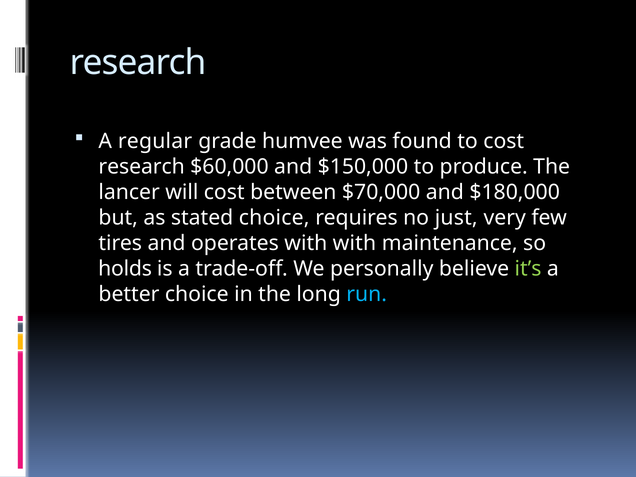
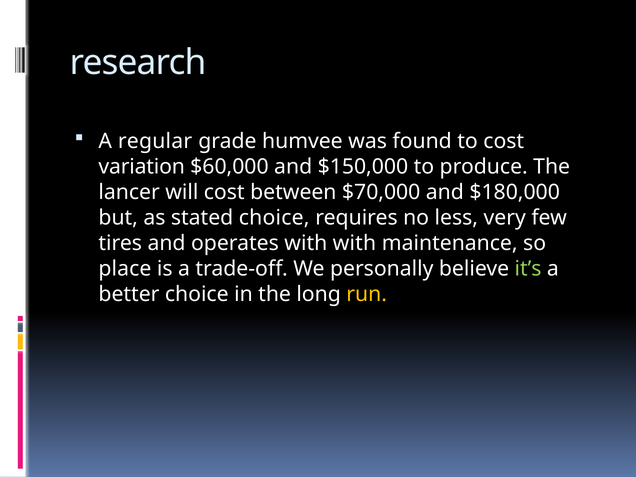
research at (142, 167): research -> variation
just: just -> less
holds: holds -> place
run colour: light blue -> yellow
